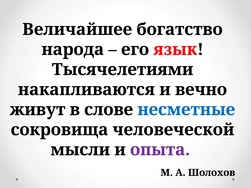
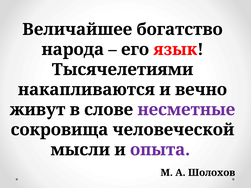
несметные colour: blue -> purple
